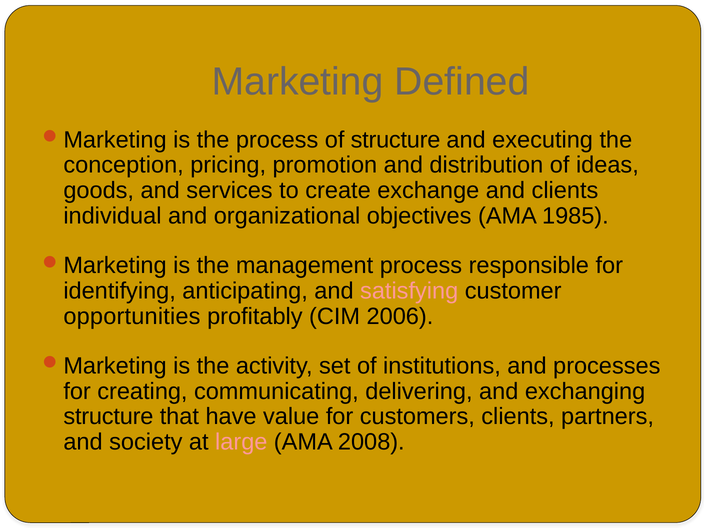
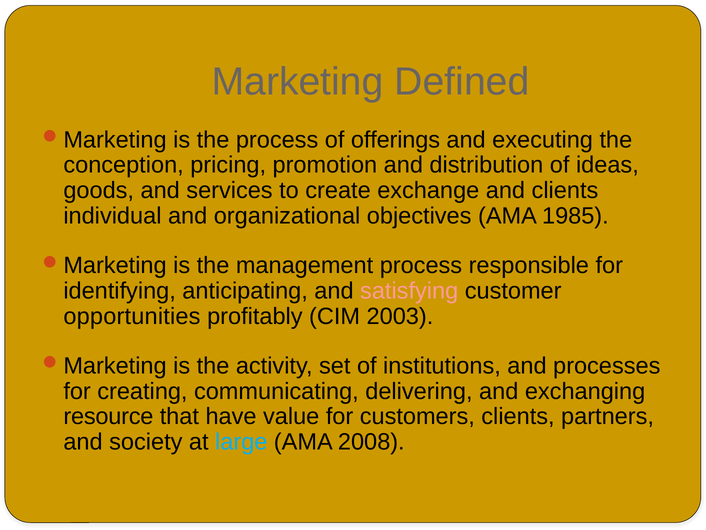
of structure: structure -> offerings
2006: 2006 -> 2003
structure at (108, 416): structure -> resource
large colour: pink -> light blue
